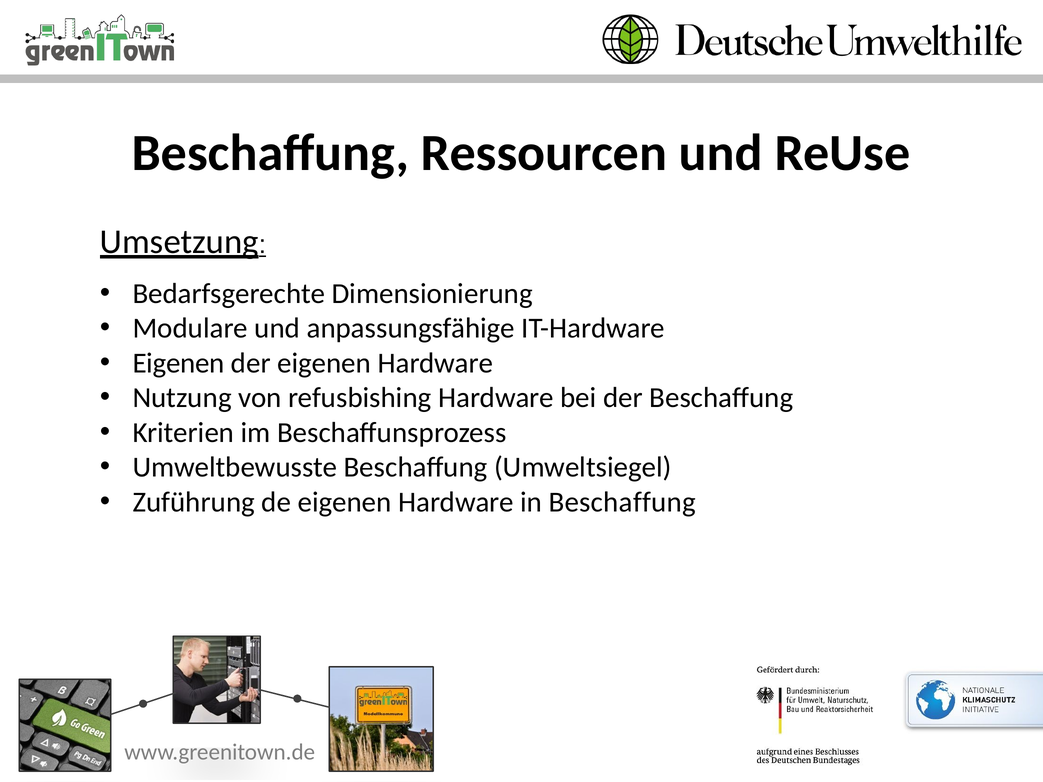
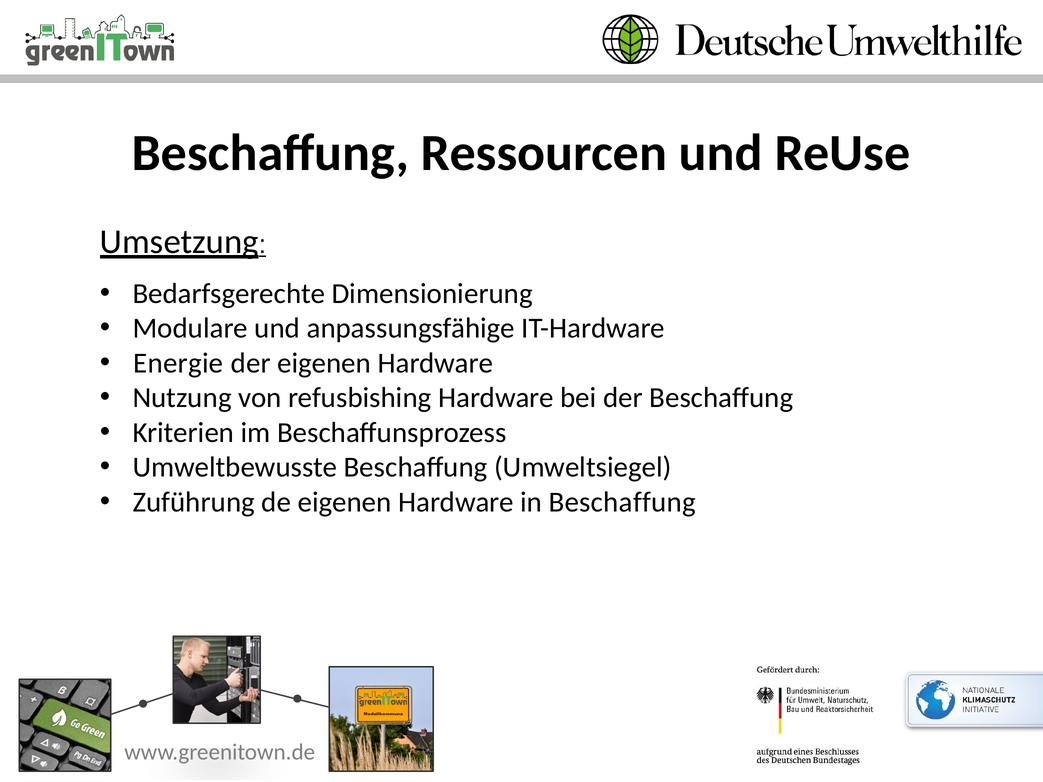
Eigenen at (179, 363): Eigenen -> Energie
